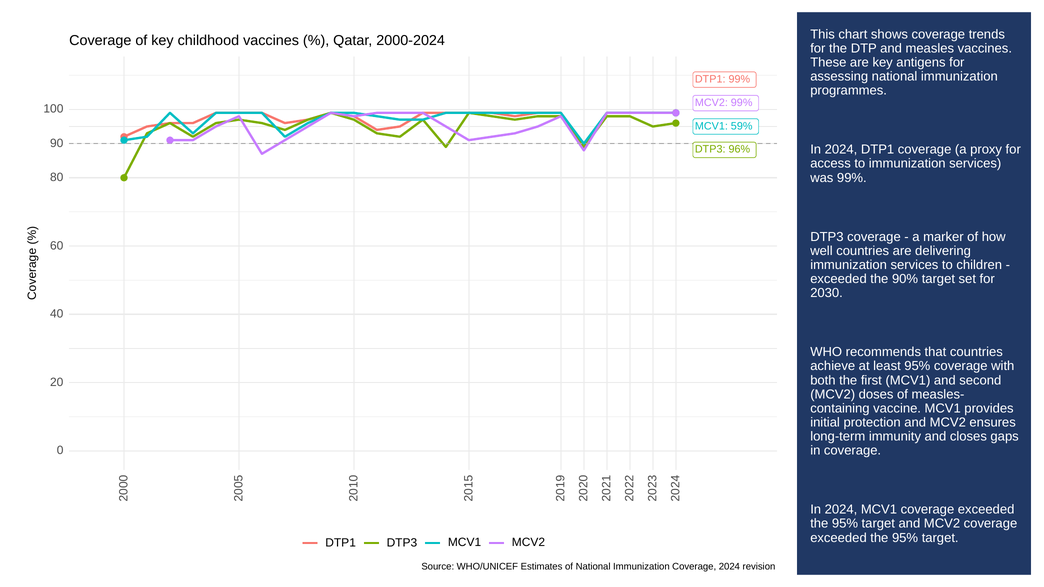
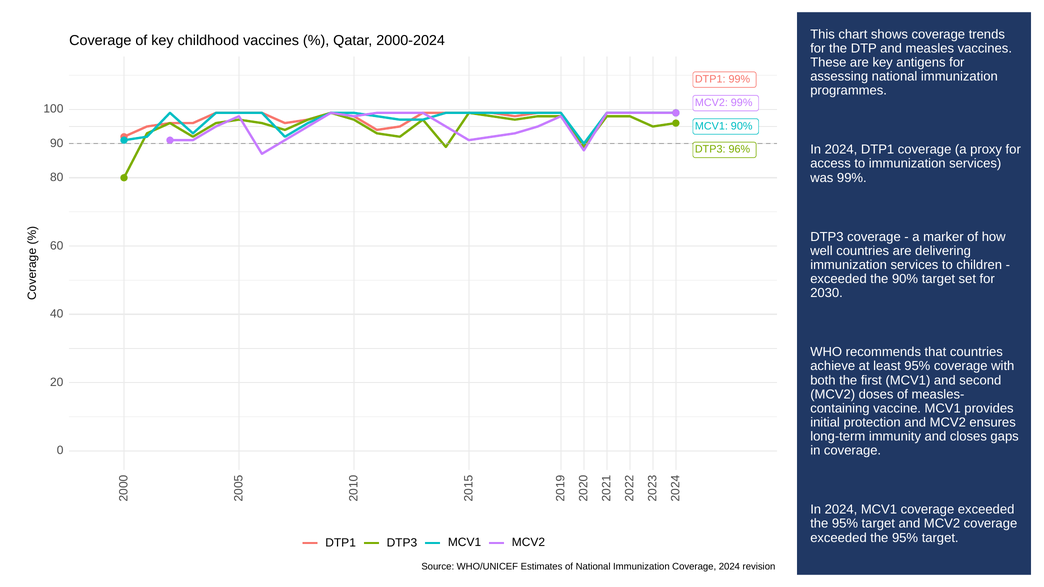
MCV1 59%: 59% -> 90%
